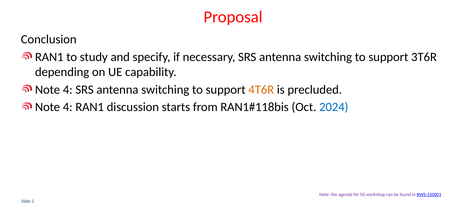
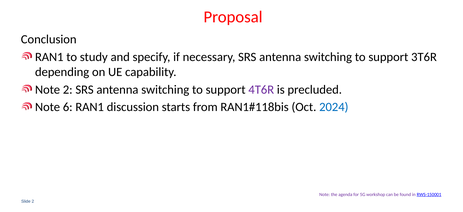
4 at (68, 89): 4 -> 2
4T6R colour: orange -> purple
4 at (68, 107): 4 -> 6
